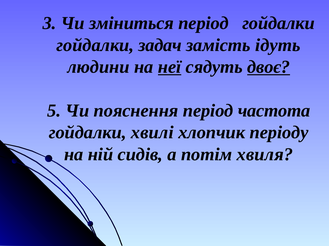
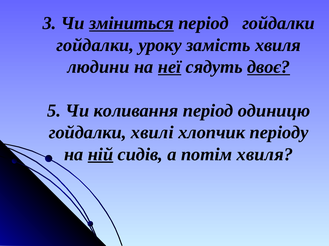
зміниться underline: none -> present
задач: задач -> уроку
замість ідуть: ідуть -> хвиля
пояснення: пояснення -> коливання
частота: частота -> одиницю
ній underline: none -> present
